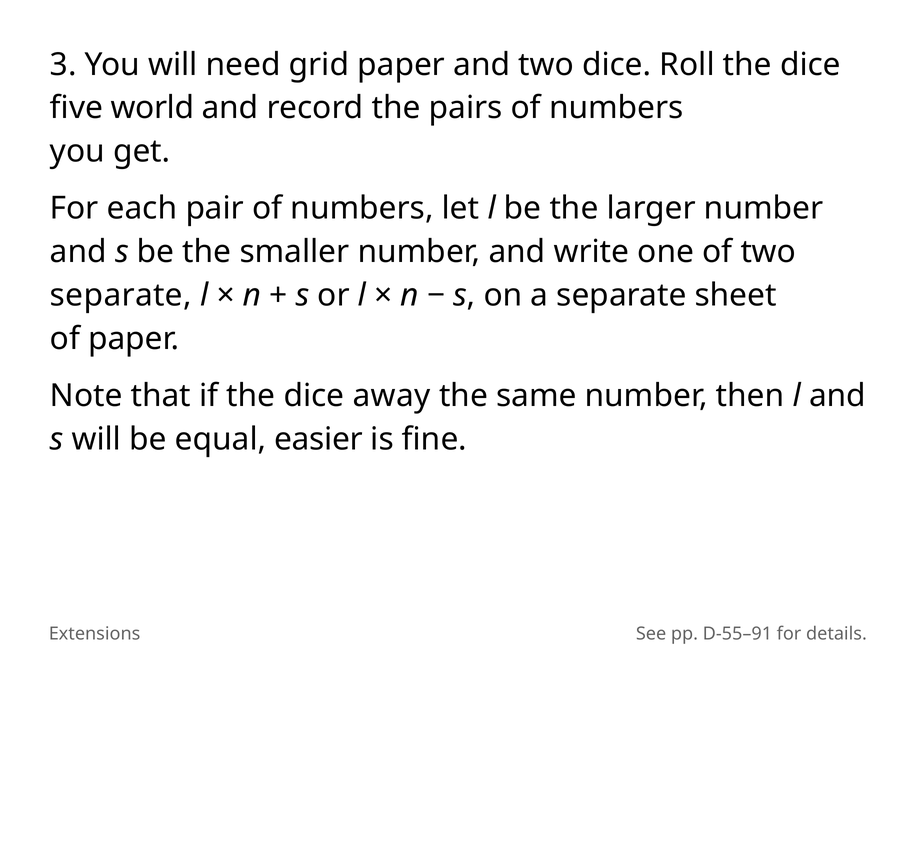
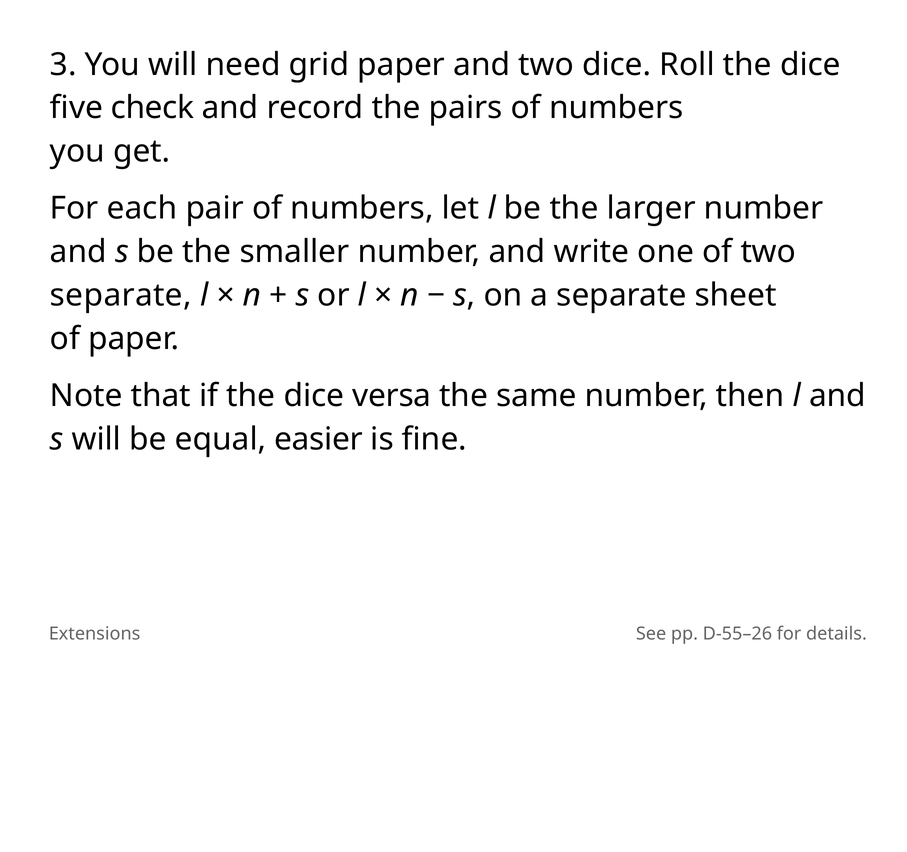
world: world -> check
away: away -> versa
D-55–91: D-55–91 -> D-55–26
